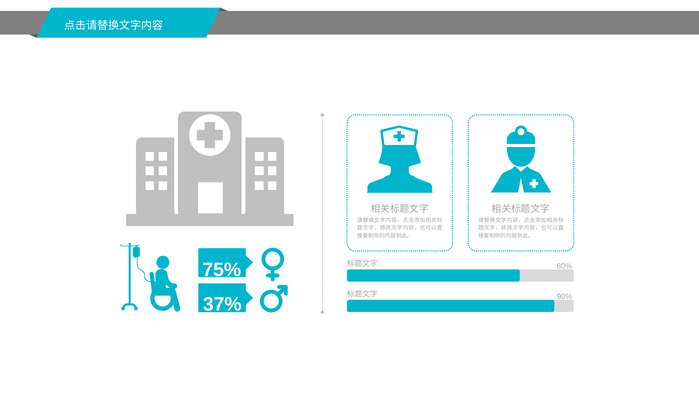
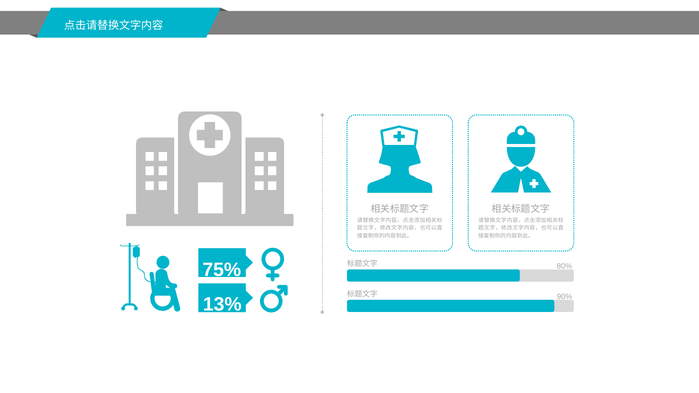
37%: 37% -> 13%
